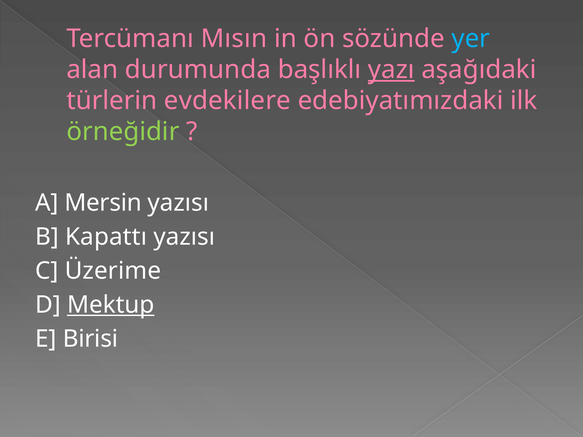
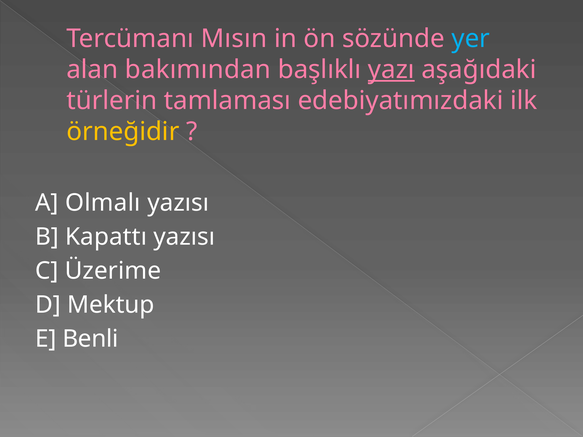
durumunda: durumunda -> bakımından
evdekilere: evdekilere -> tamlaması
örneğidir colour: light green -> yellow
Mersin: Mersin -> Olmalı
Mektup underline: present -> none
Birisi: Birisi -> Benli
